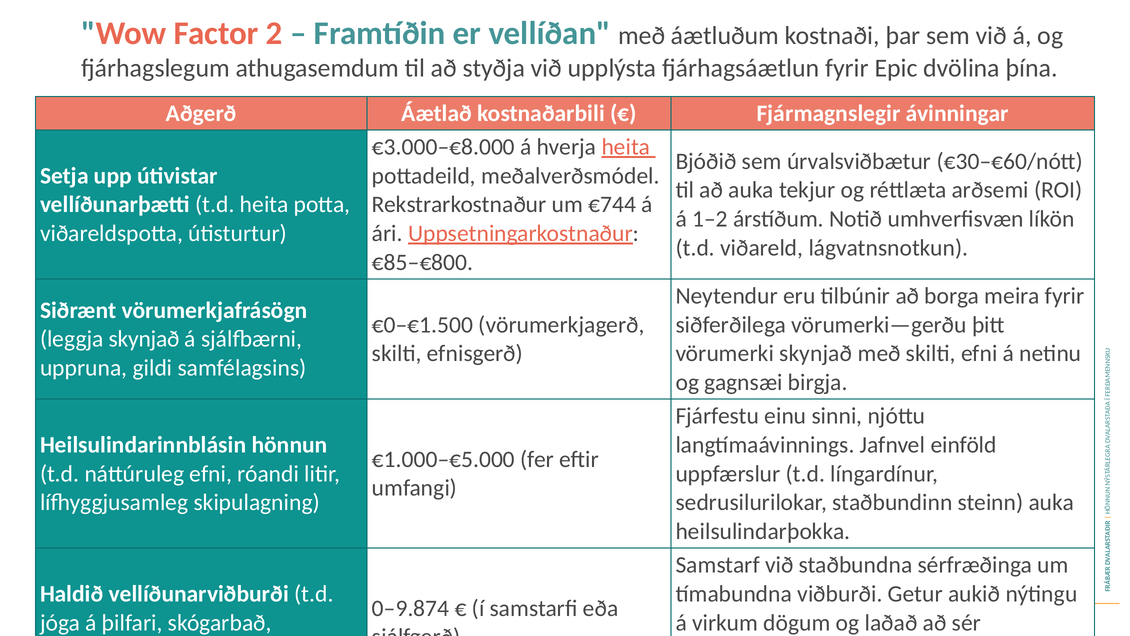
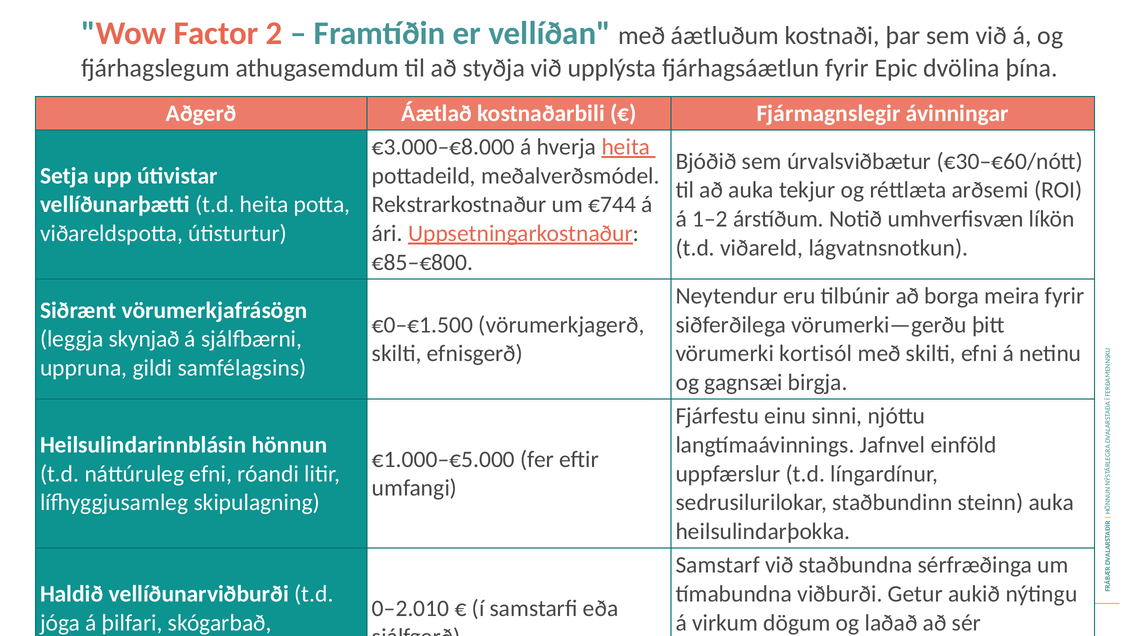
vörumerki skynjað: skynjað -> kortisól
0–9.874: 0–9.874 -> 0–2.010
